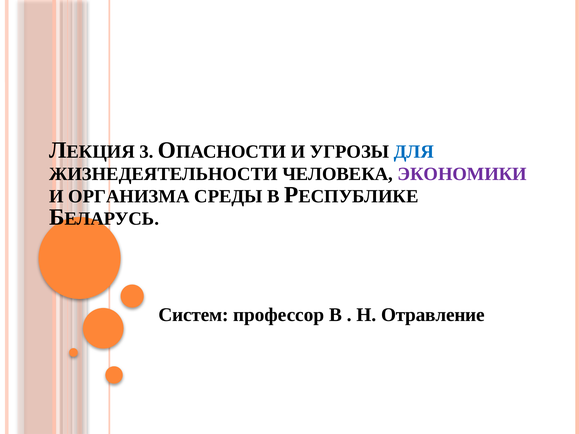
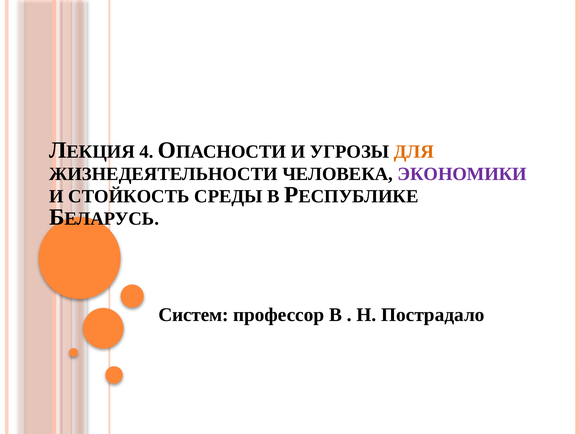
3: 3 -> 4
ДЛЯ colour: blue -> orange
ОРГАНИЗМА: ОРГАНИЗМА -> СТОЙКОСТЬ
Отравление: Отравление -> Пострадало
